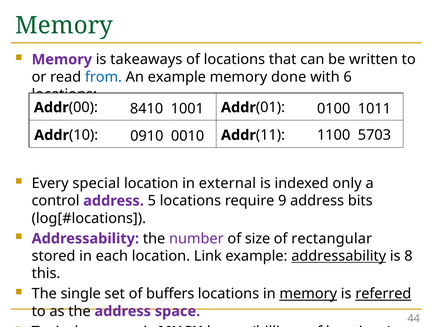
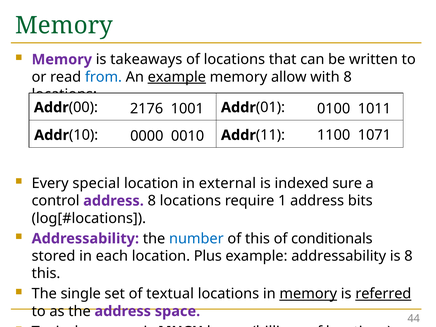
example at (177, 77) underline: none -> present
done: done -> allow
with 6: 6 -> 8
8410: 8410 -> 2176
5703: 5703 -> 1071
0910: 0910 -> 0000
only: only -> sure
address 5: 5 -> 8
9: 9 -> 1
number colour: purple -> blue
of size: size -> this
rectangular: rectangular -> conditionals
Link: Link -> Plus
addressability at (339, 256) underline: present -> none
buffers: buffers -> textual
